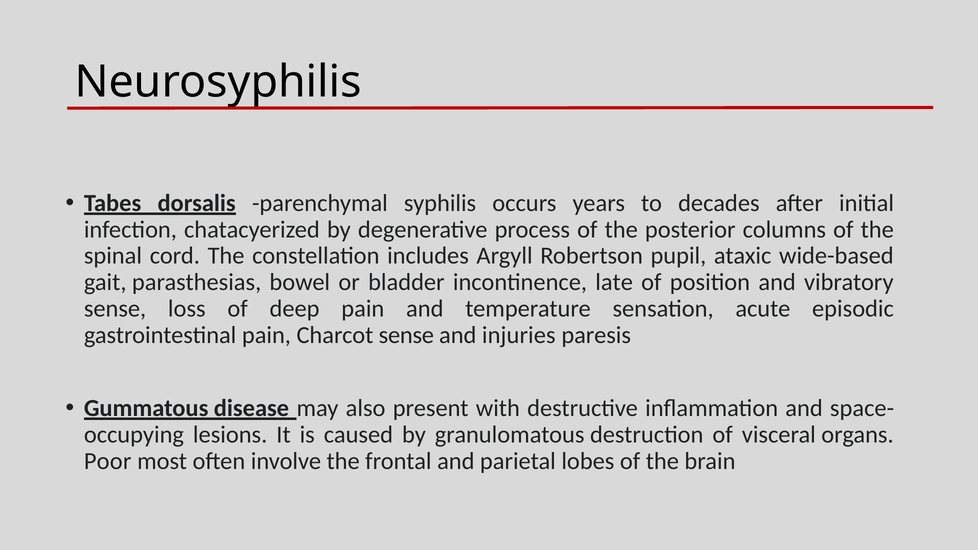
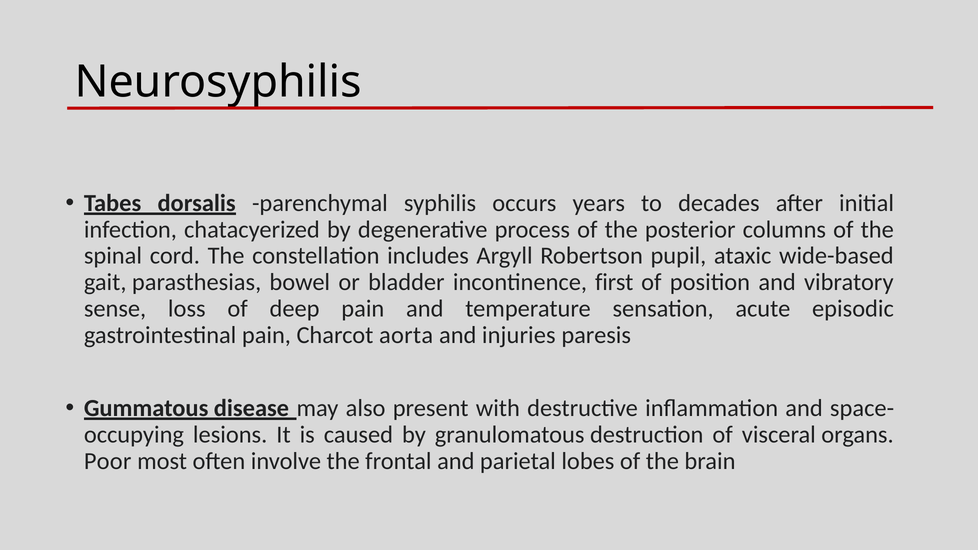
late: late -> first
Charcot sense: sense -> aorta
